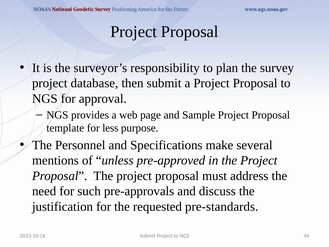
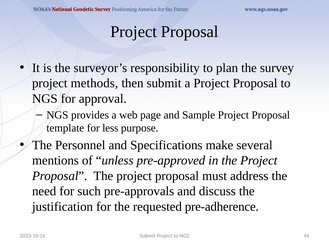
database: database -> methods
pre-standards: pre-standards -> pre-adherence
